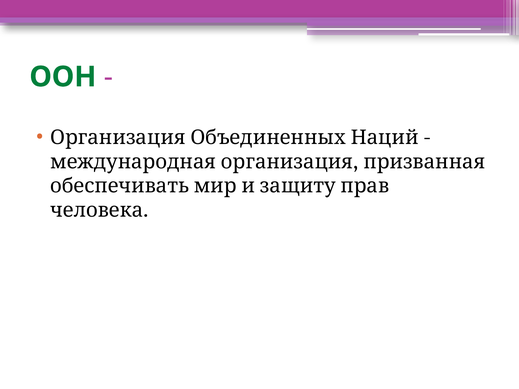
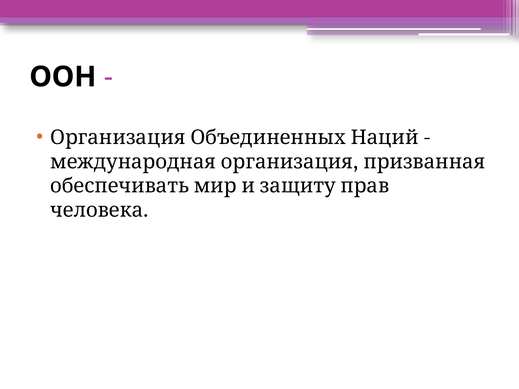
ООН colour: green -> black
